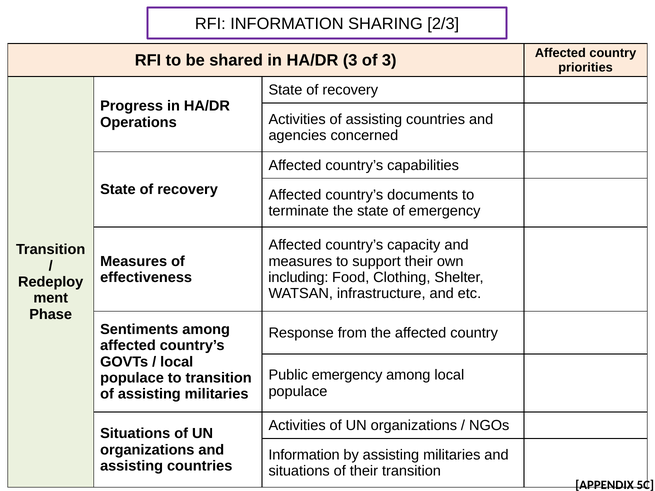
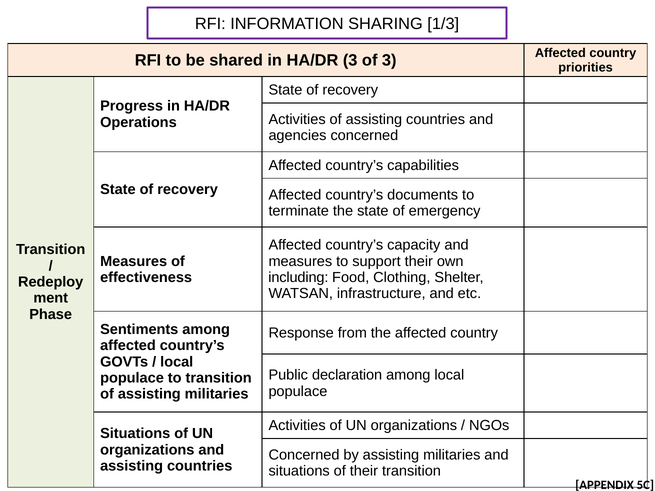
2/3: 2/3 -> 1/3
Public emergency: emergency -> declaration
Information at (304, 455): Information -> Concerned
